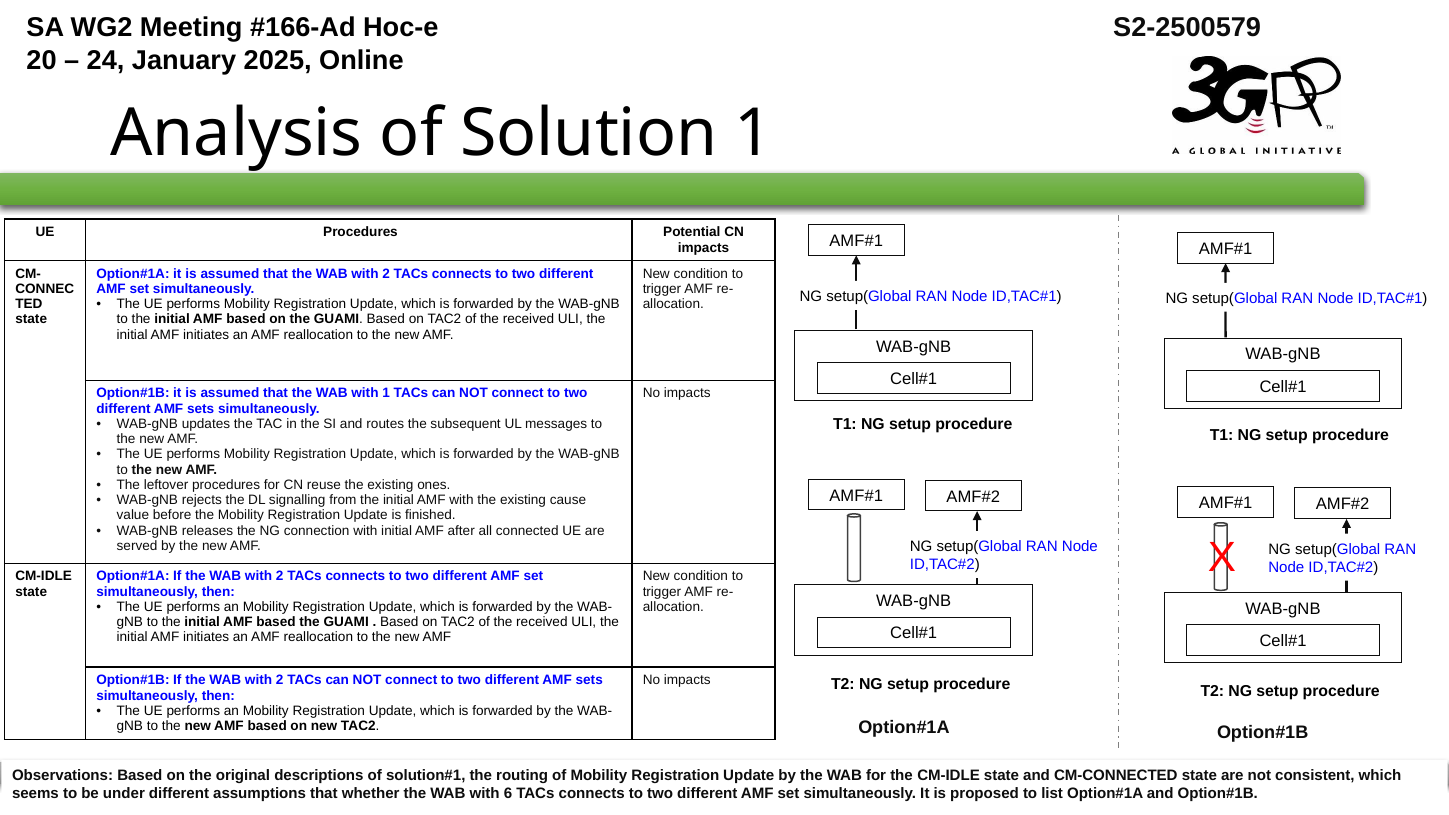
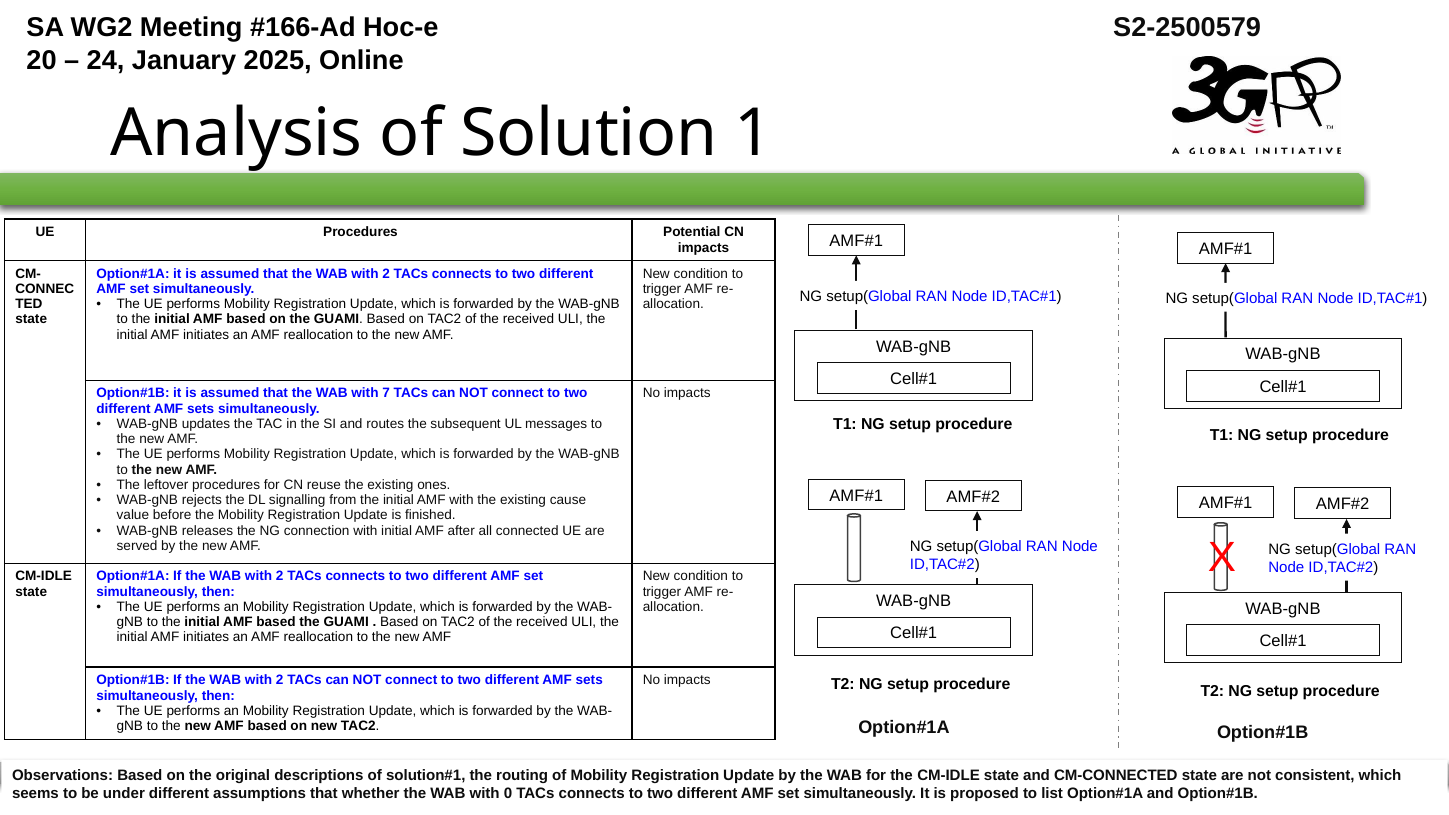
with 1: 1 -> 7
6: 6 -> 0
